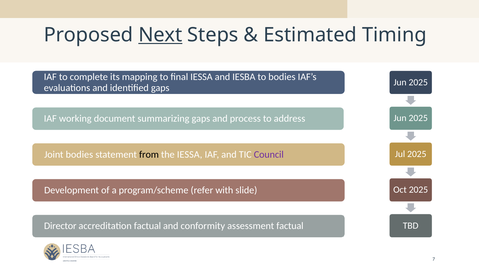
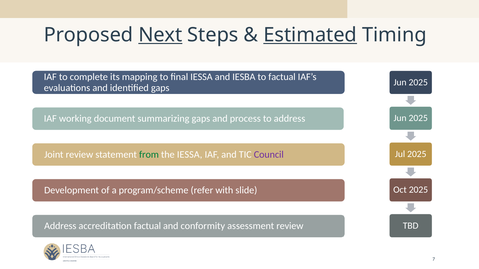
Estimated underline: none -> present
to bodies: bodies -> factual
Joint bodies: bodies -> review
from colour: black -> green
Director at (60, 226): Director -> Address
assessment factual: factual -> review
